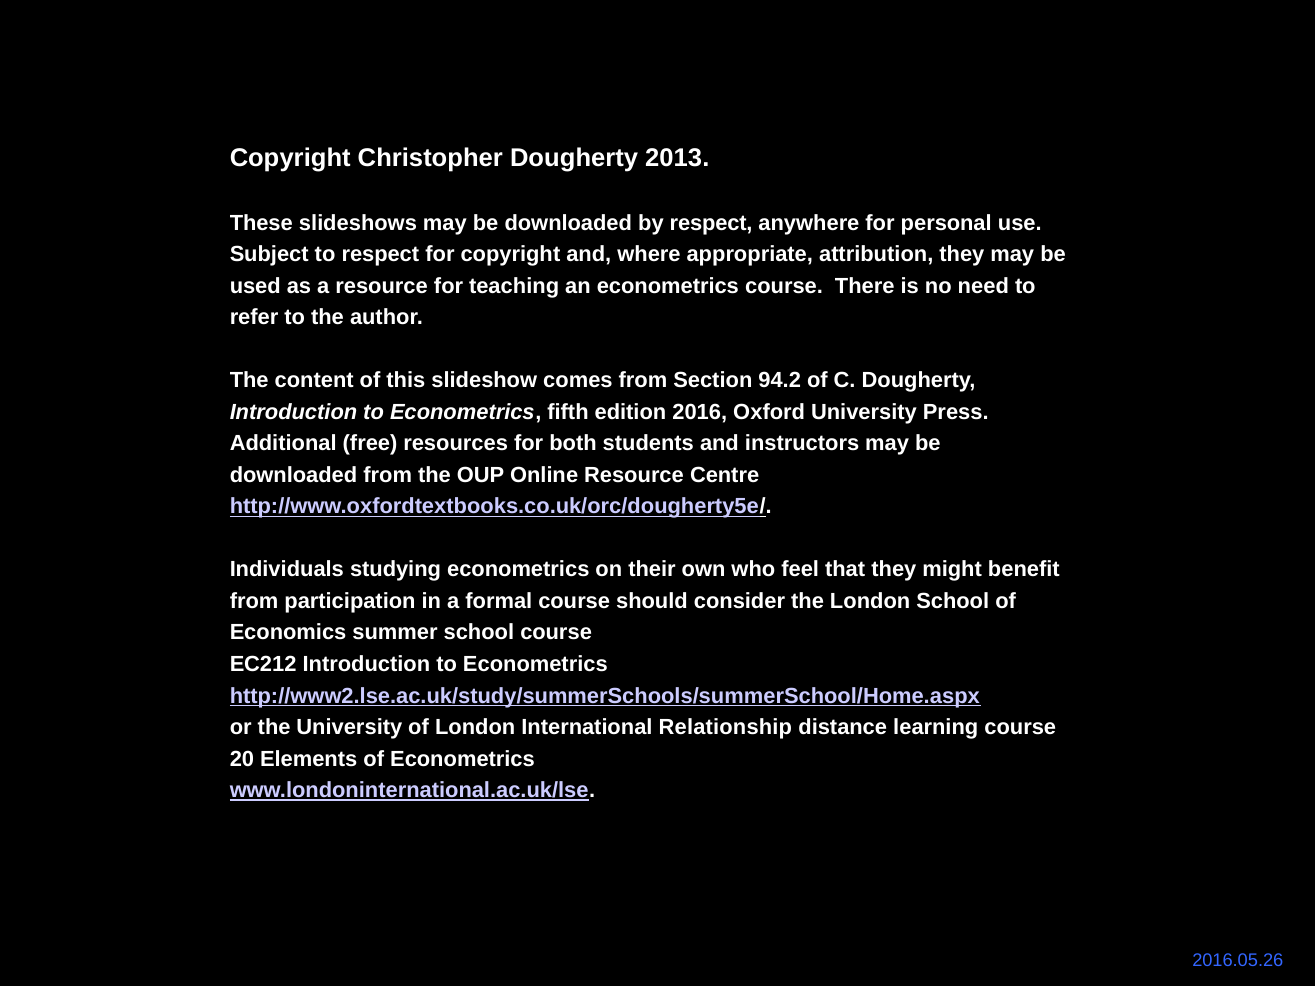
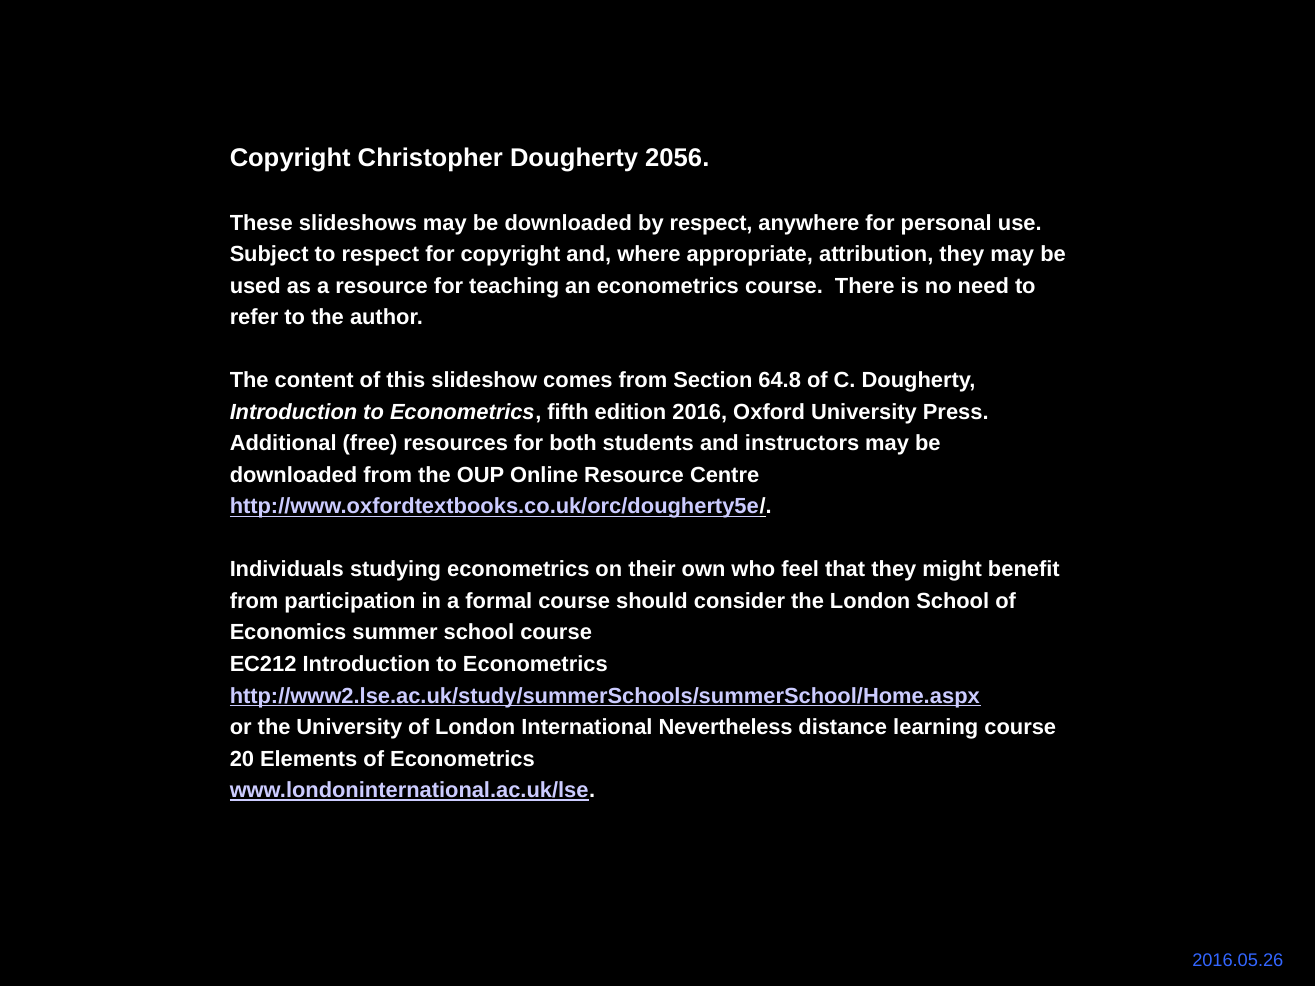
2013: 2013 -> 2056
94.2: 94.2 -> 64.8
Relationship: Relationship -> Nevertheless
